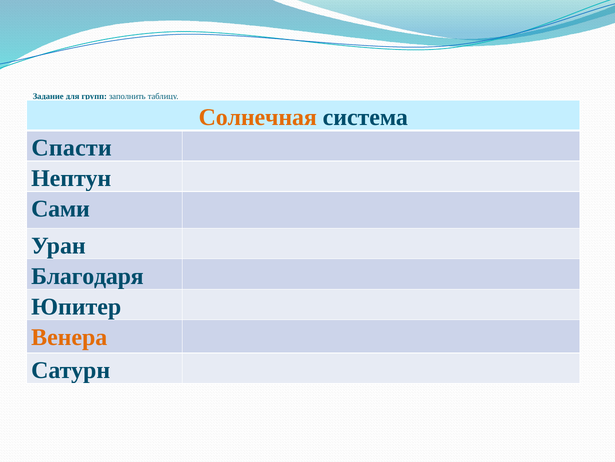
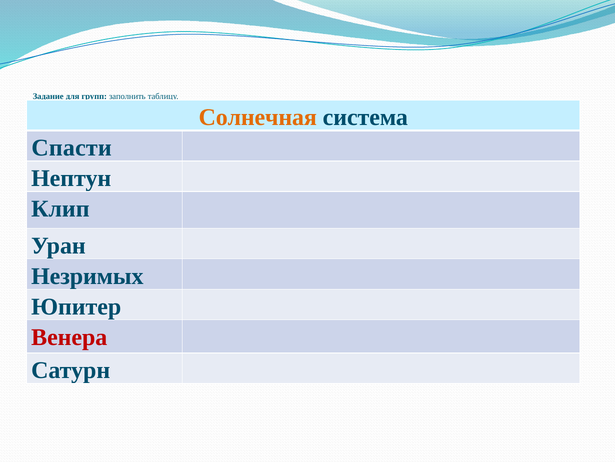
Сами: Сами -> Клип
Благодаря: Благодаря -> Незримых
Венера colour: orange -> red
